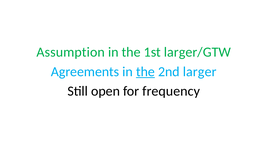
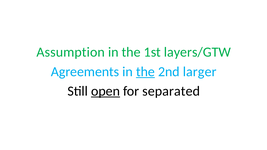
larger/GTW: larger/GTW -> layers/GTW
open underline: none -> present
frequency: frequency -> separated
